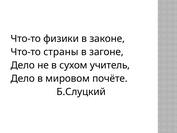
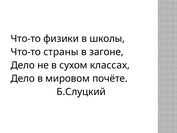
законе: законе -> школы
учитель: учитель -> классах
